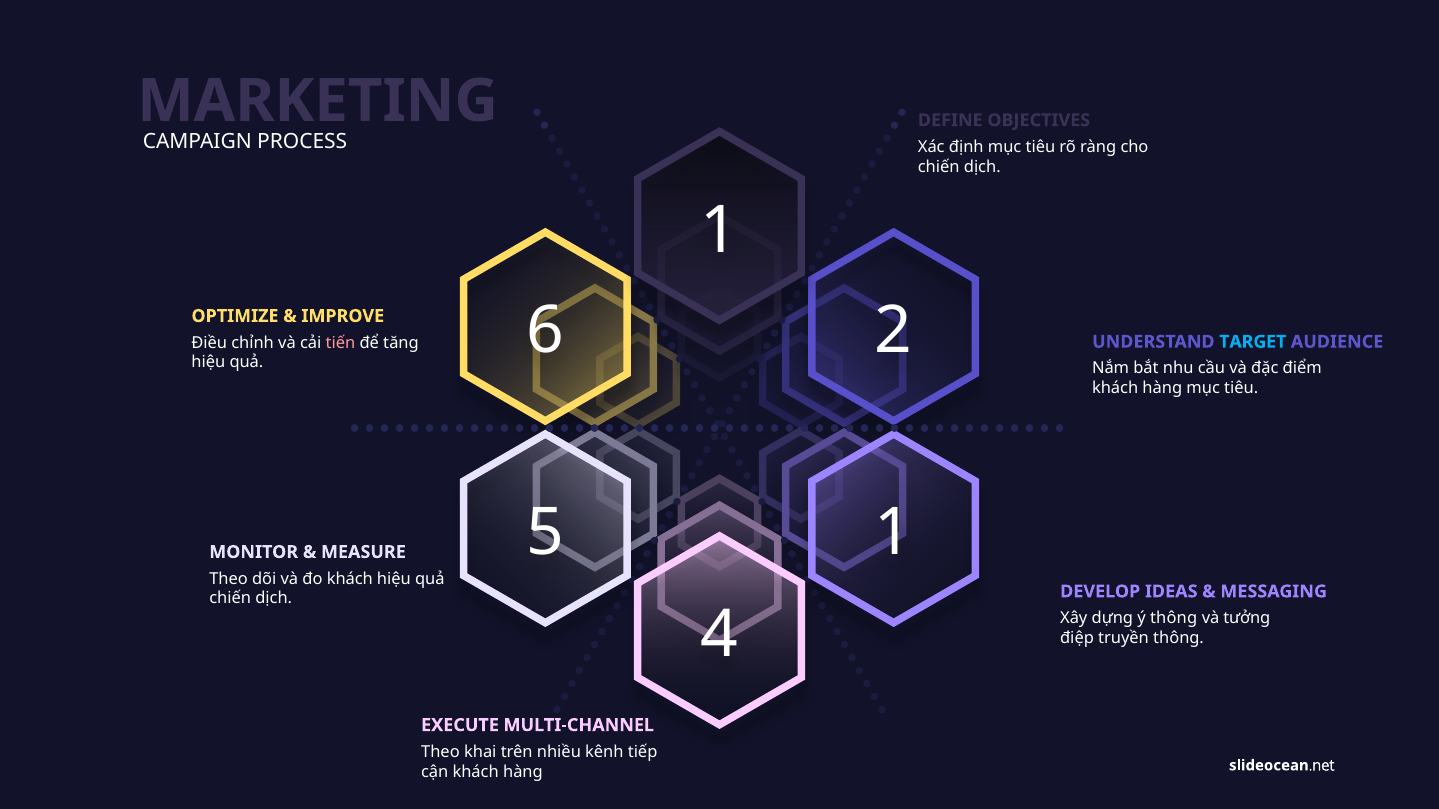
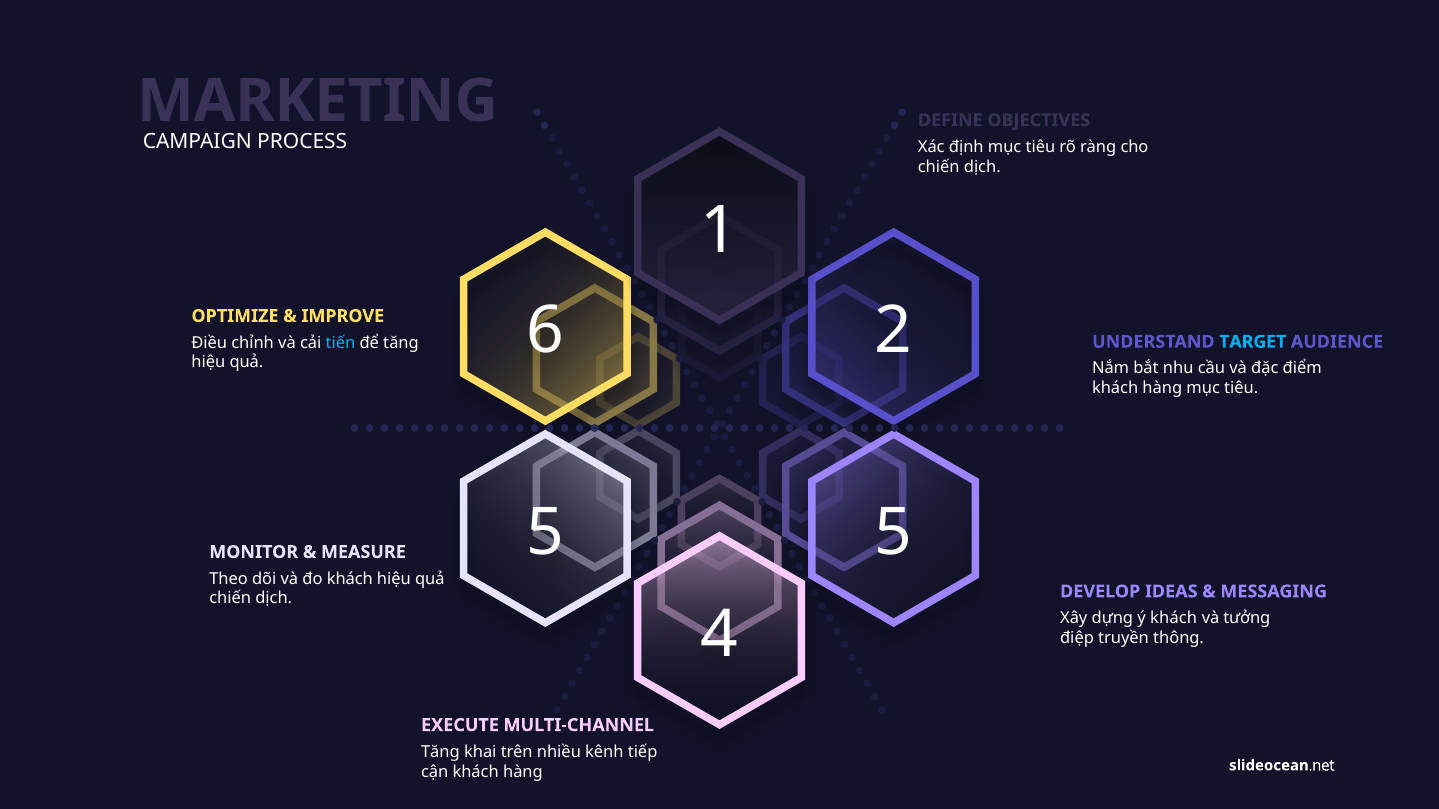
tiến colour: pink -> light blue
5 1: 1 -> 5
ý thông: thông -> khách
Theo at (440, 752): Theo -> Tăng
